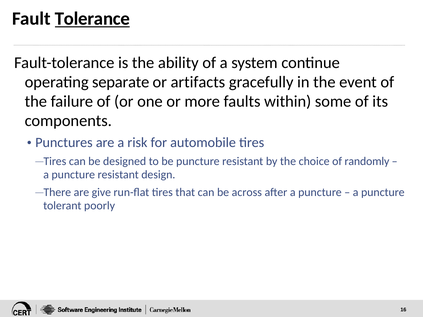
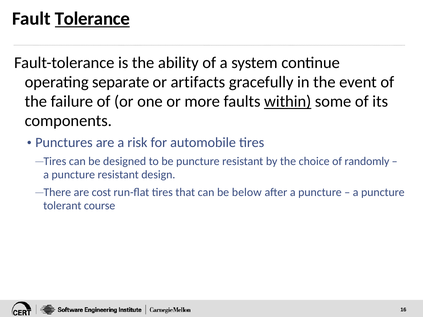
within underline: none -> present
give: give -> cost
across: across -> below
poorly: poorly -> course
